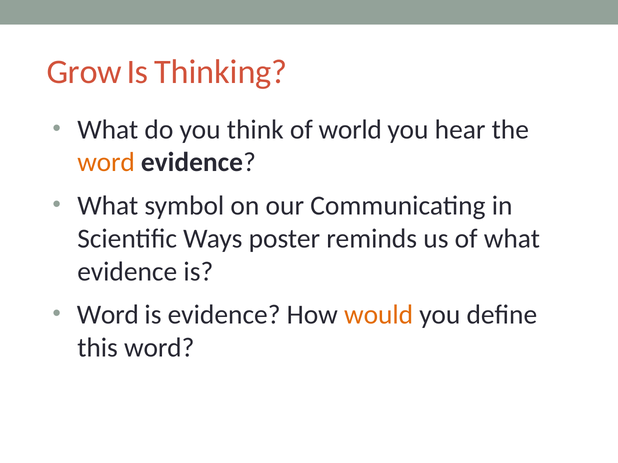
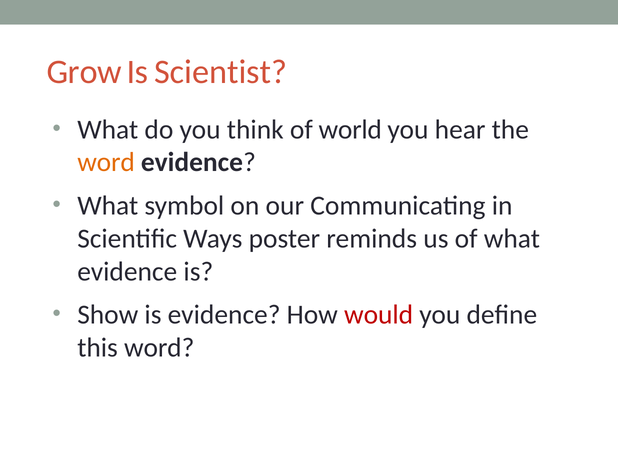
Thinking: Thinking -> Scientist
Word at (108, 315): Word -> Show
would colour: orange -> red
